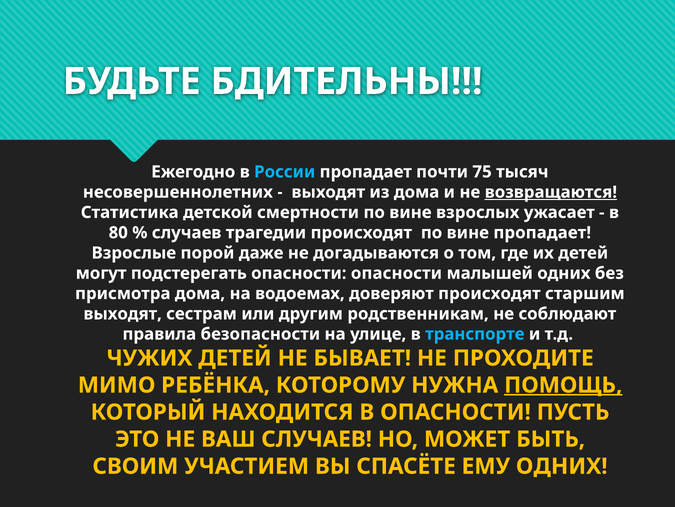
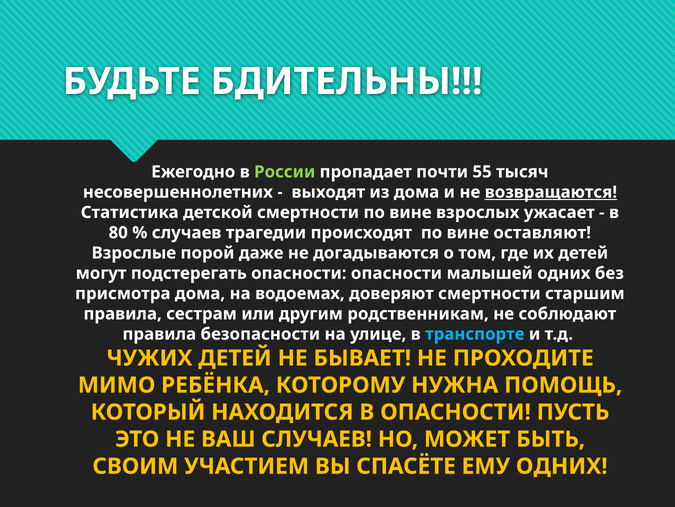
России colour: light blue -> light green
75: 75 -> 55
вине пропадает: пропадает -> оставляют
доверяют происходят: происходят -> смертности
выходят at (123, 313): выходят -> правила
ПОМОЩЬ underline: present -> none
